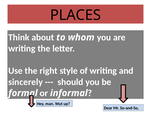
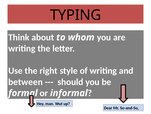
PLACES: PLACES -> TYPING
sincerely: sincerely -> between
